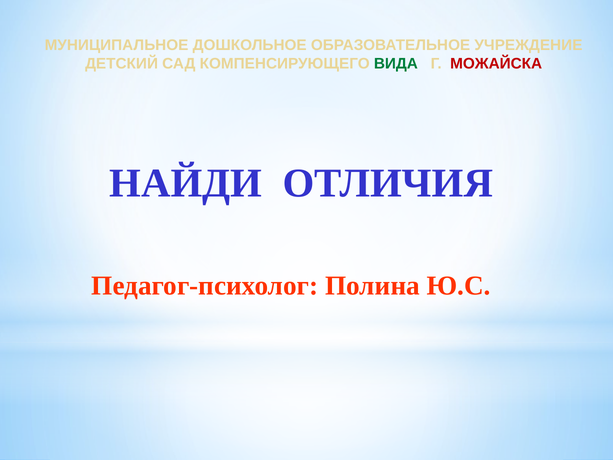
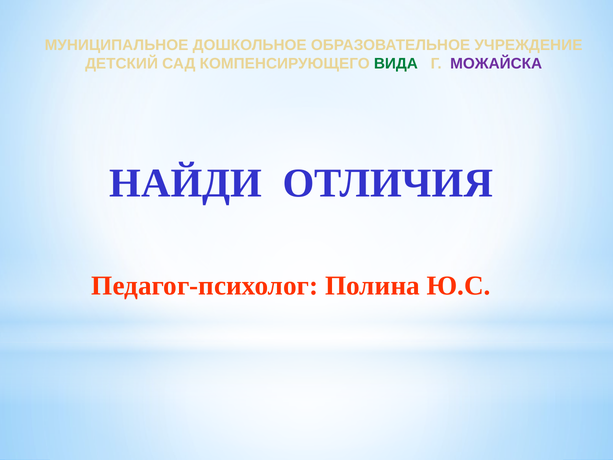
МОЖАЙСКА colour: red -> purple
